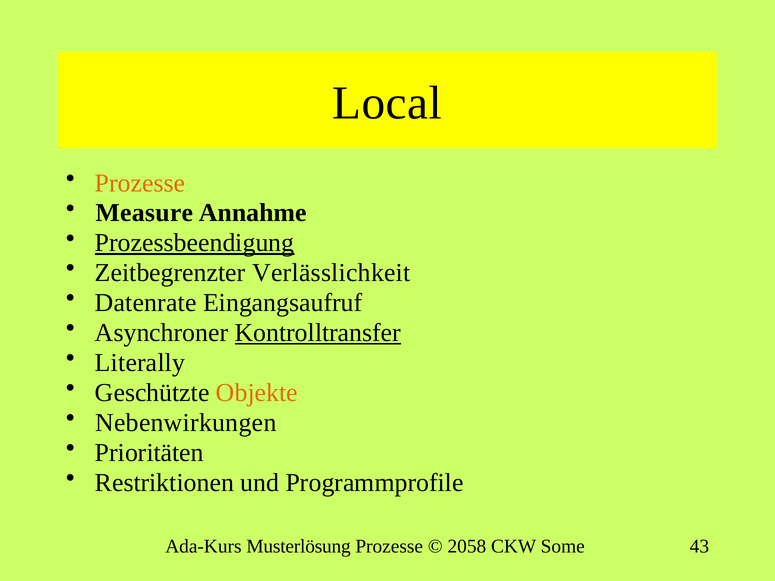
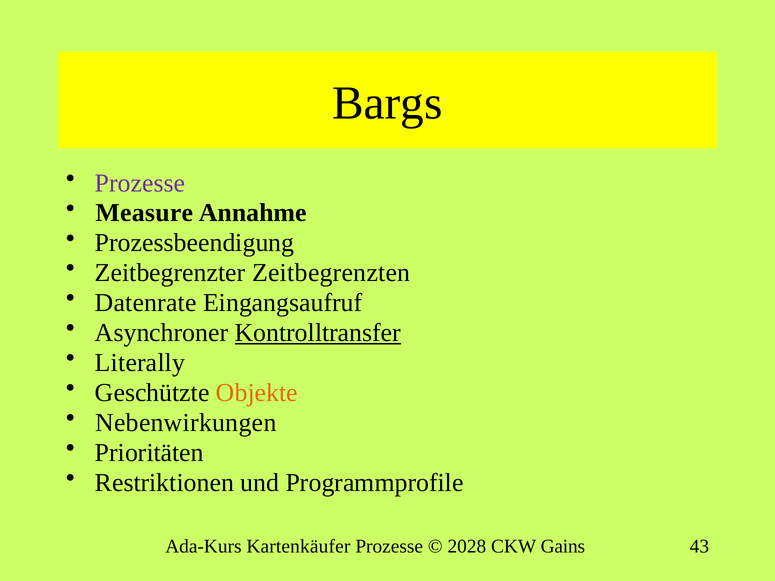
Local: Local -> Bargs
Prozesse at (140, 183) colour: orange -> purple
Prozessbeendigung underline: present -> none
Verlässlichkeit: Verlässlichkeit -> Zeitbegrenzten
Musterlösung: Musterlösung -> Kartenkäufer
2058: 2058 -> 2028
Some: Some -> Gains
